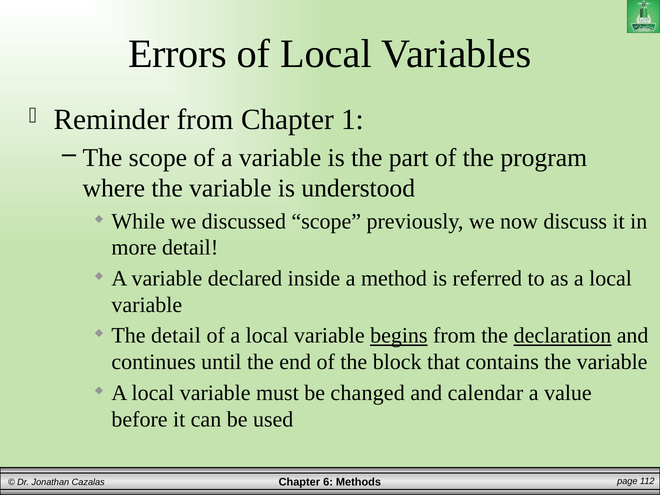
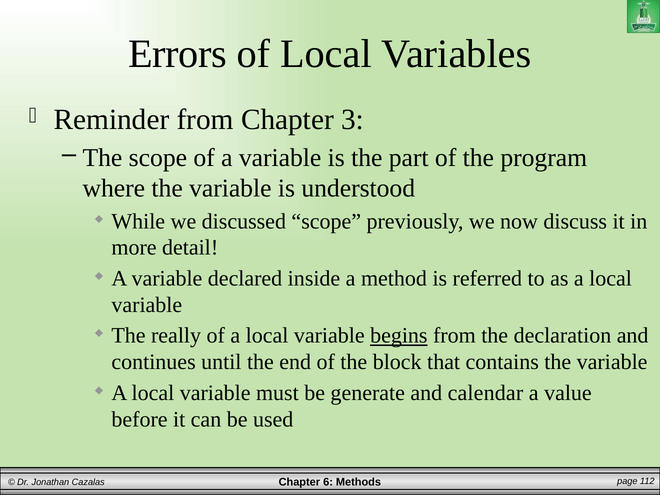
1: 1 -> 3
The detail: detail -> really
declaration underline: present -> none
changed: changed -> generate
